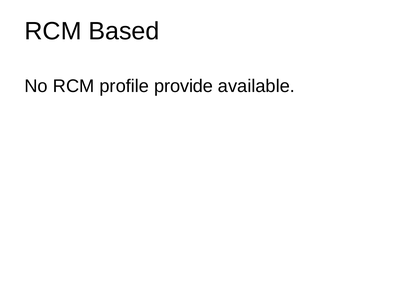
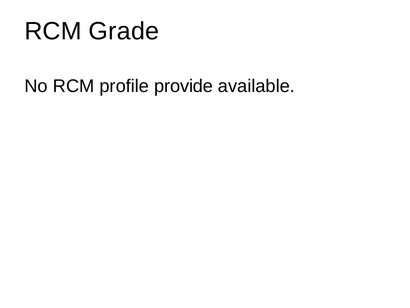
Based: Based -> Grade
